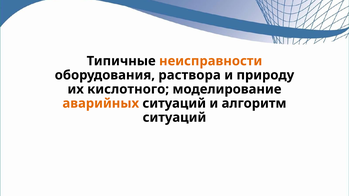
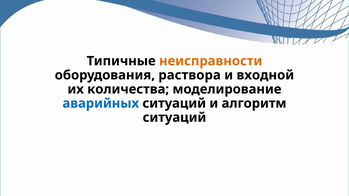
природу: природу -> входной
кислотного: кислотного -> количества
аварийных colour: orange -> blue
